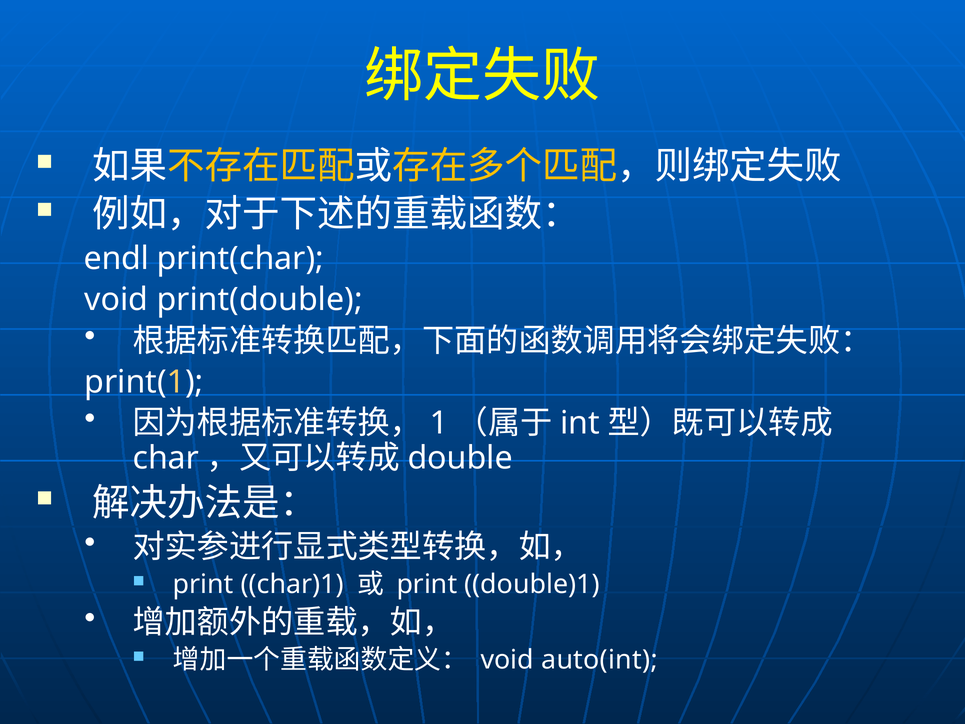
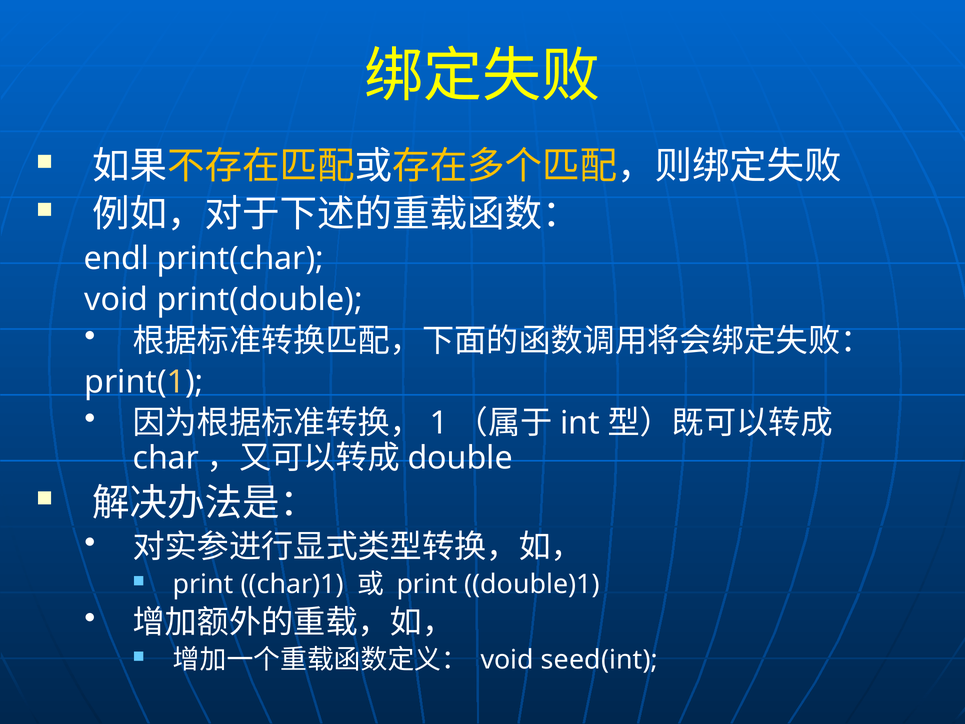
auto(int: auto(int -> seed(int
